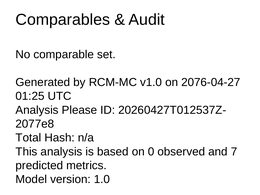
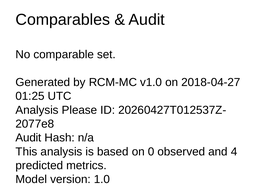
2076-04-27: 2076-04-27 -> 2018-04-27
Total at (28, 138): Total -> Audit
7: 7 -> 4
